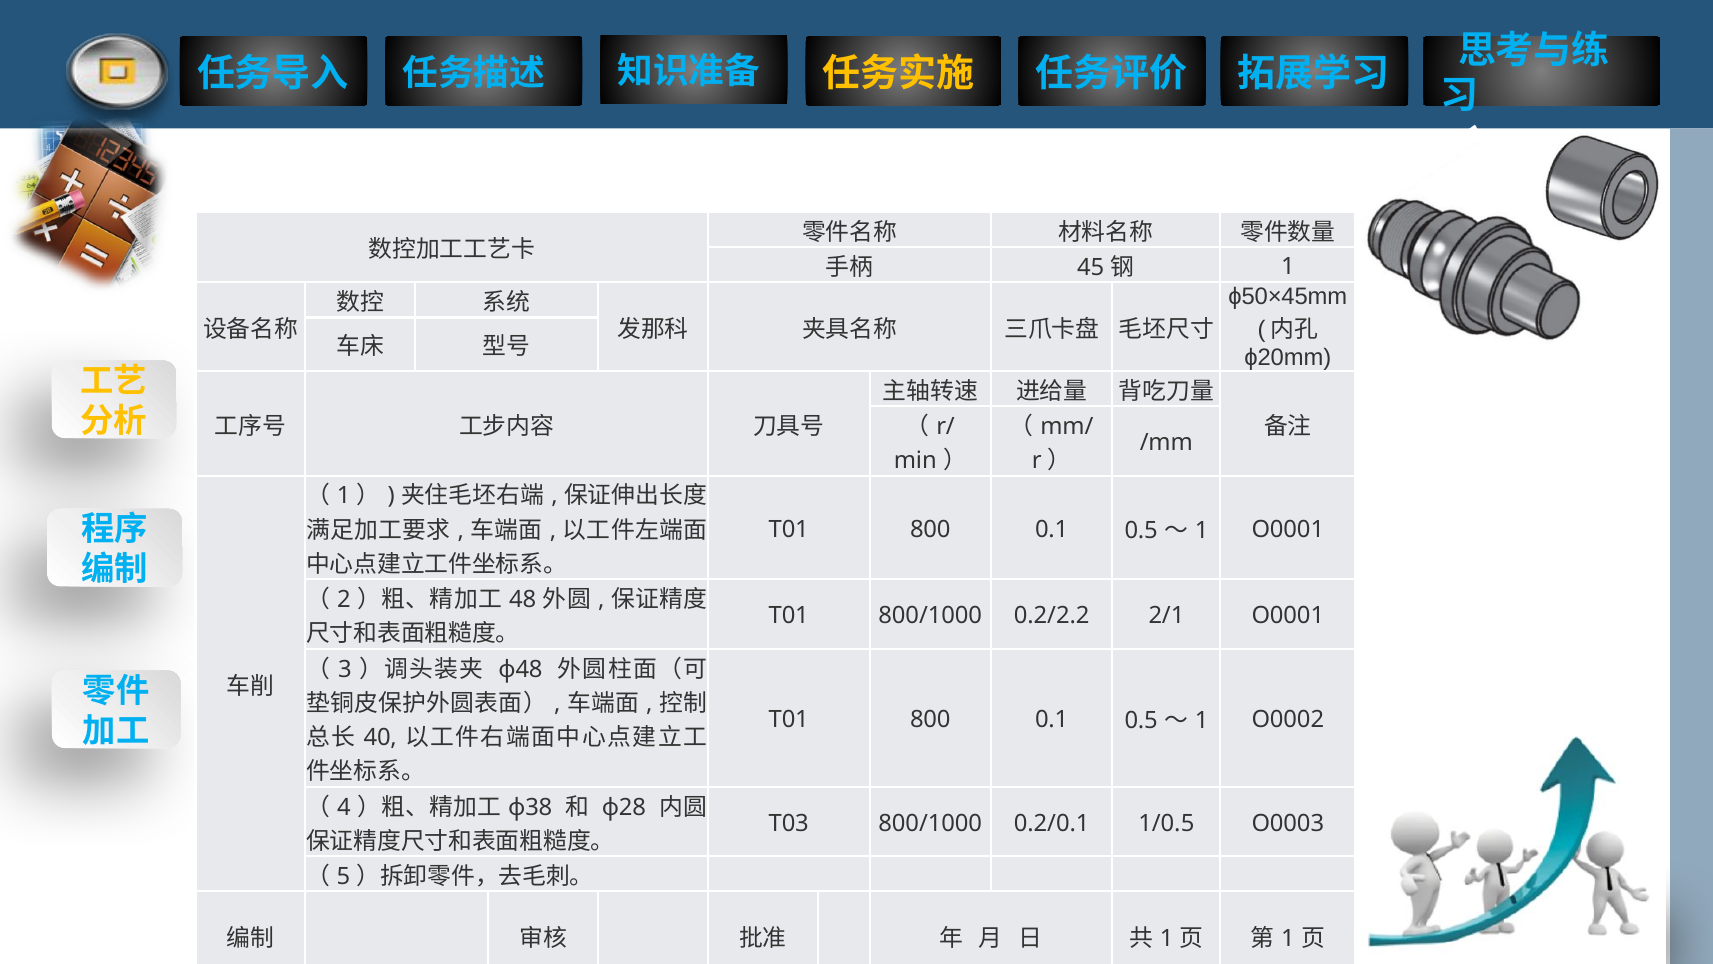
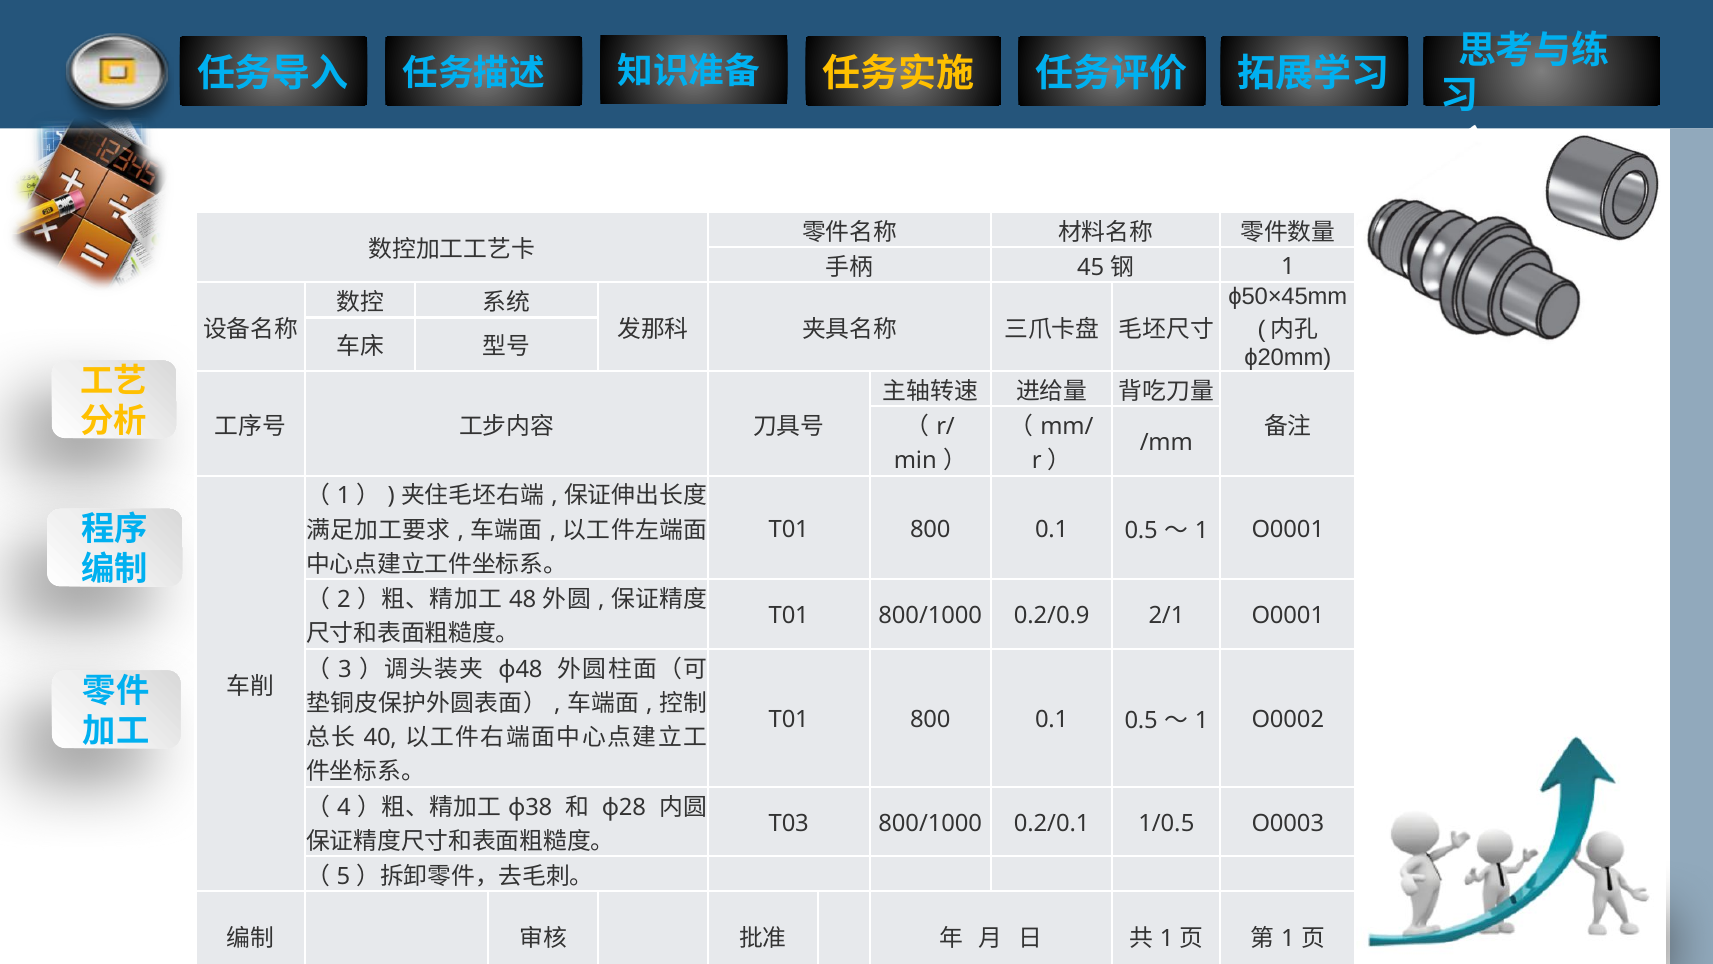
0.2/2.2: 0.2/2.2 -> 0.2/0.9
